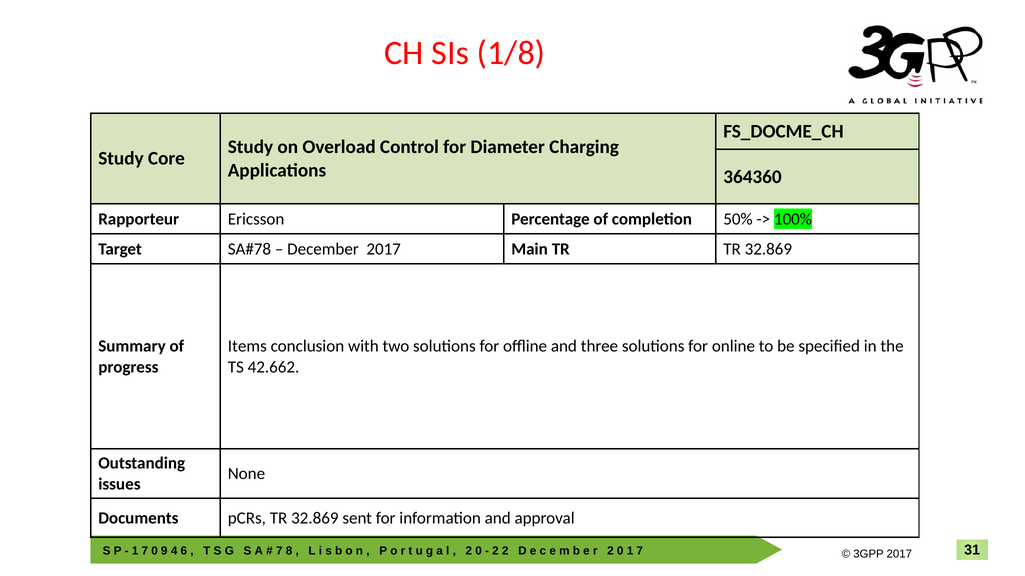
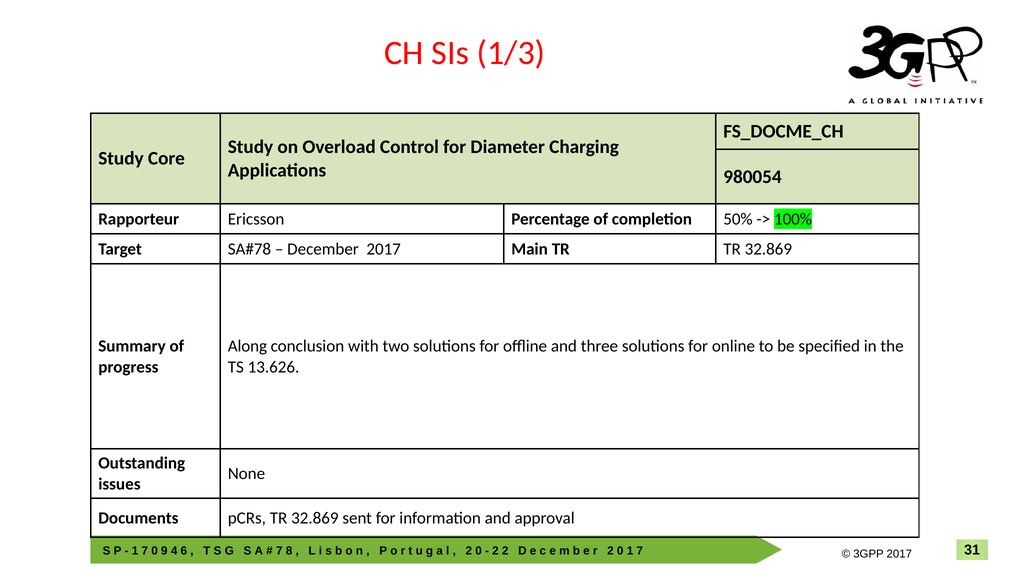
1/8: 1/8 -> 1/3
364360: 364360 -> 980054
Items: Items -> Along
42.662: 42.662 -> 13.626
